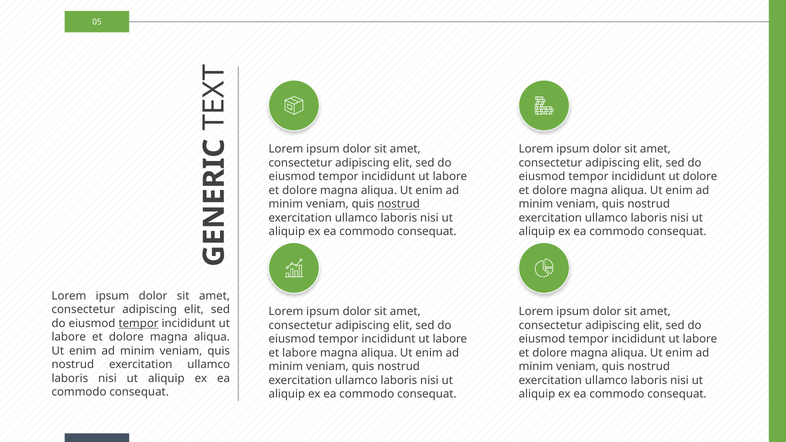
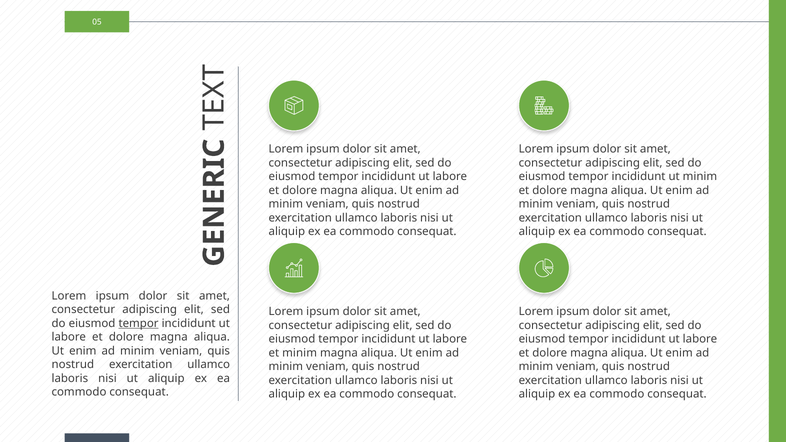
ut dolore: dolore -> minim
nostrud at (399, 204) underline: present -> none
et labore: labore -> minim
